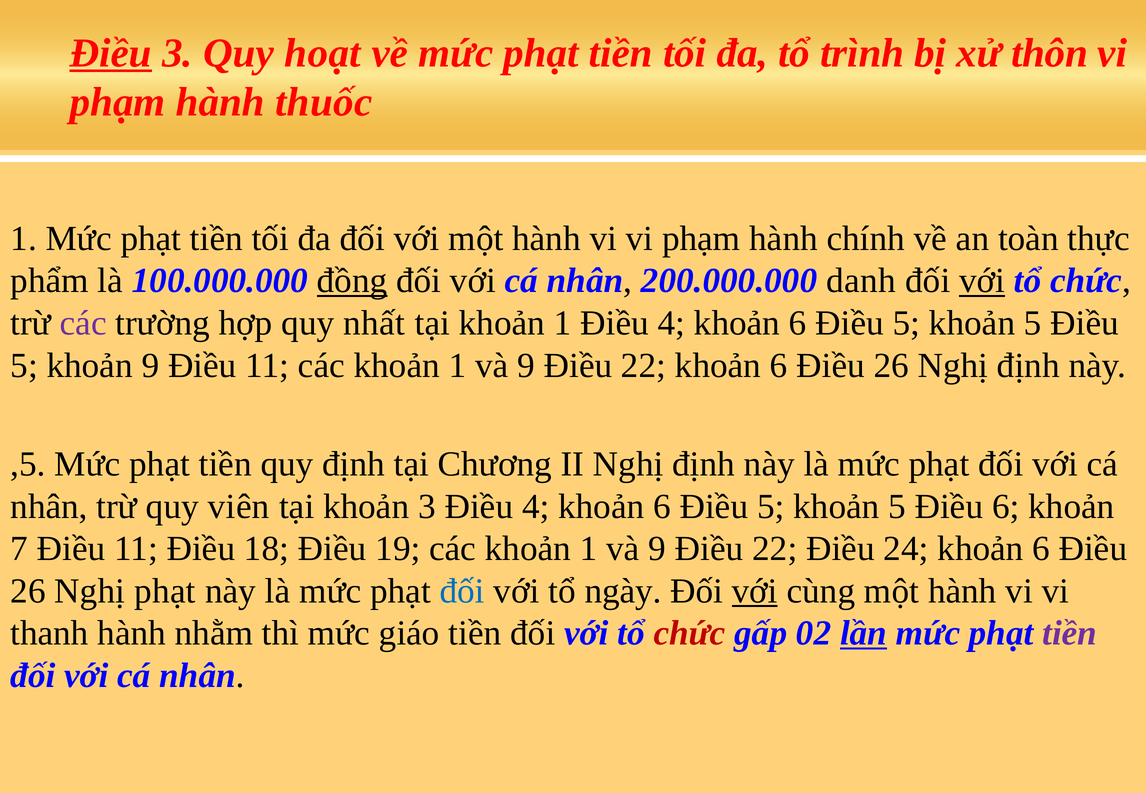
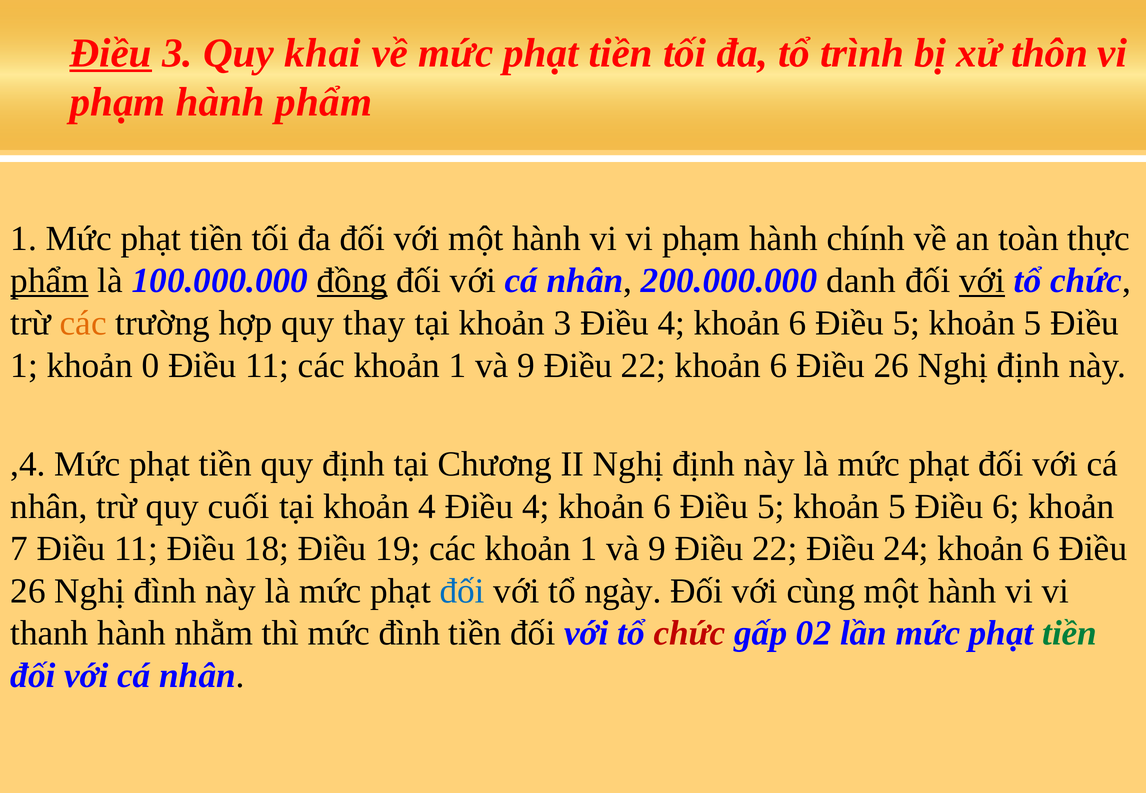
hoạt: hoạt -> khai
hành thuốc: thuốc -> phẩm
phẩm at (50, 281) underline: none -> present
các at (83, 323) colour: purple -> orange
nhất: nhất -> thay
tại khoản 1: 1 -> 3
5 at (24, 366): 5 -> 1
khoản 9: 9 -> 0
,5: ,5 -> ,4
viên: viên -> cuối
khoản 3: 3 -> 4
Nghị phạt: phạt -> đình
với at (755, 591) underline: present -> none
mức giáo: giáo -> đình
lần underline: present -> none
tiền at (1070, 634) colour: purple -> green
